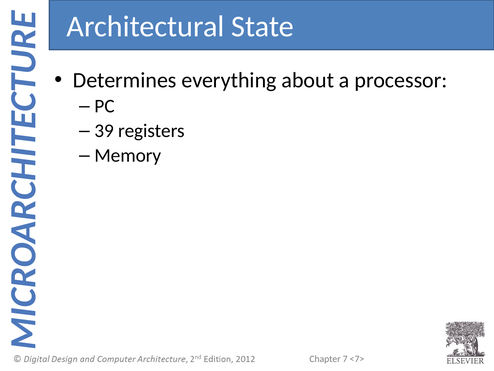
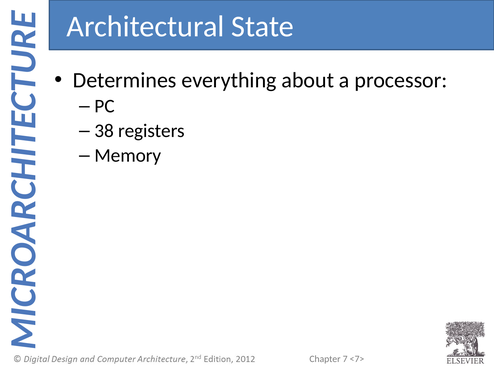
39: 39 -> 38
